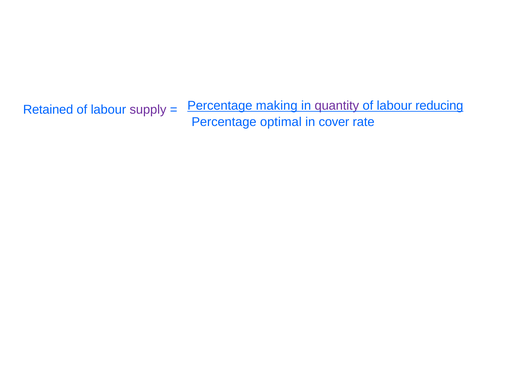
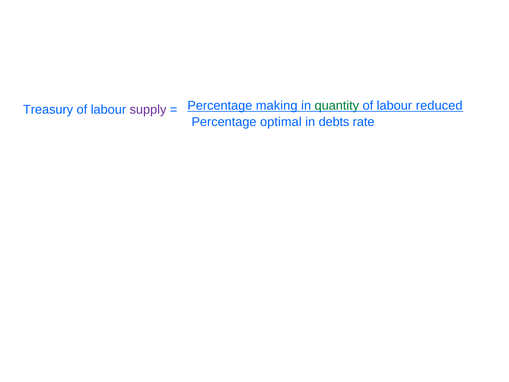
Retained: Retained -> Treasury
quantity colour: purple -> green
reducing: reducing -> reduced
cover: cover -> debts
